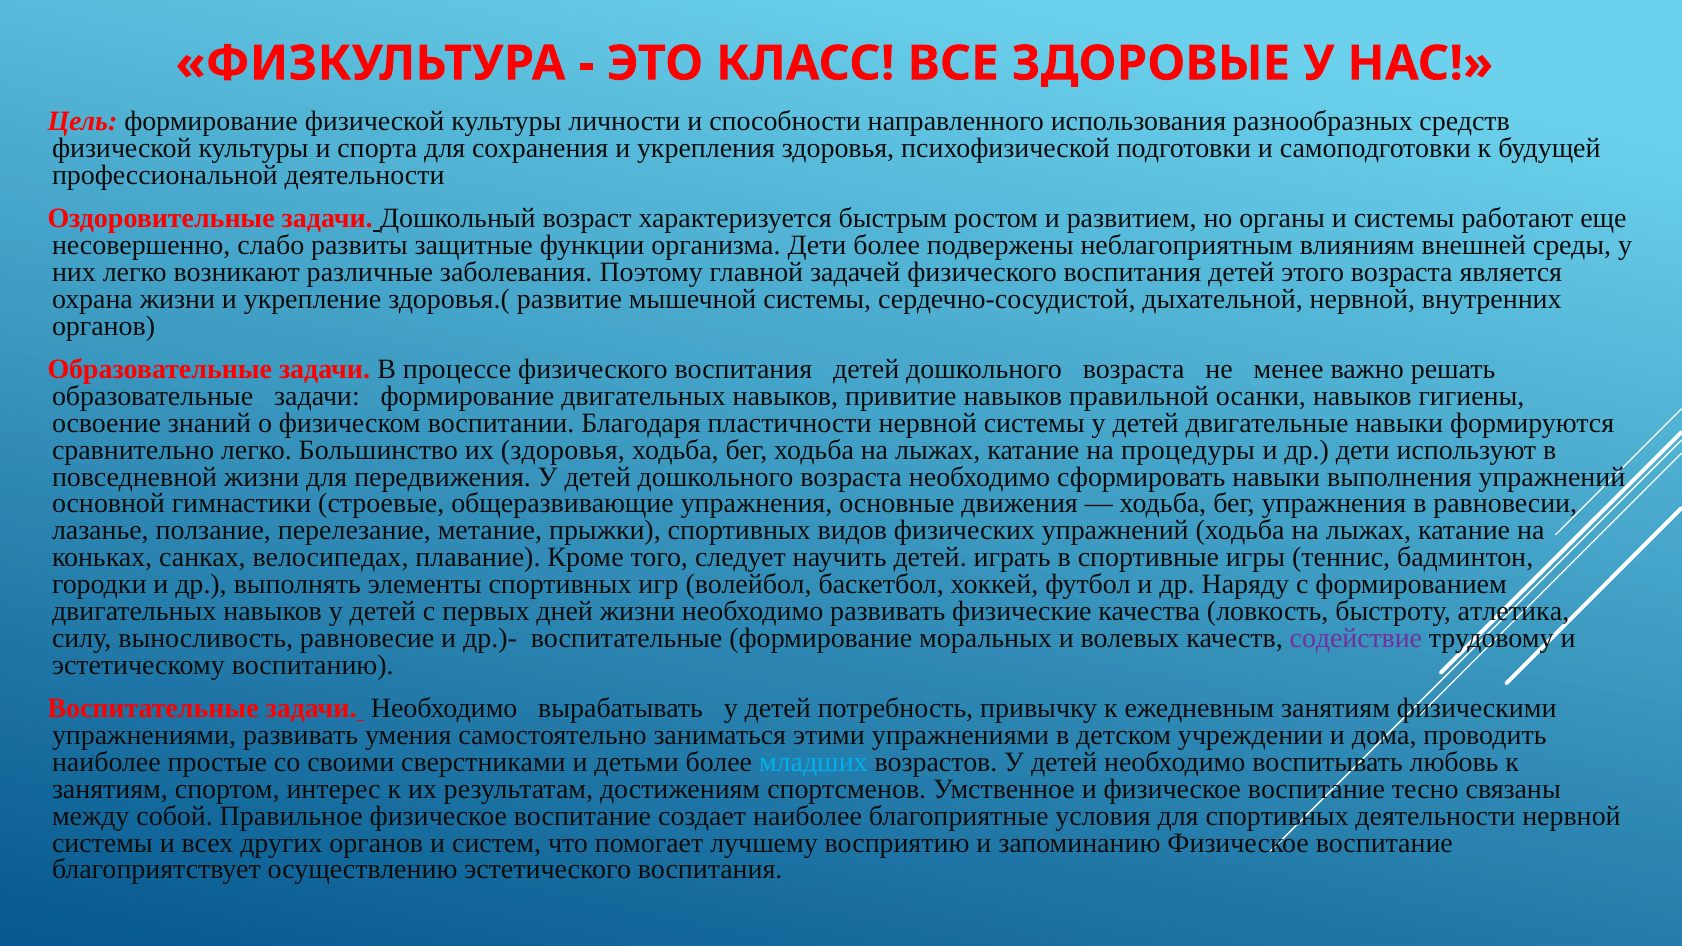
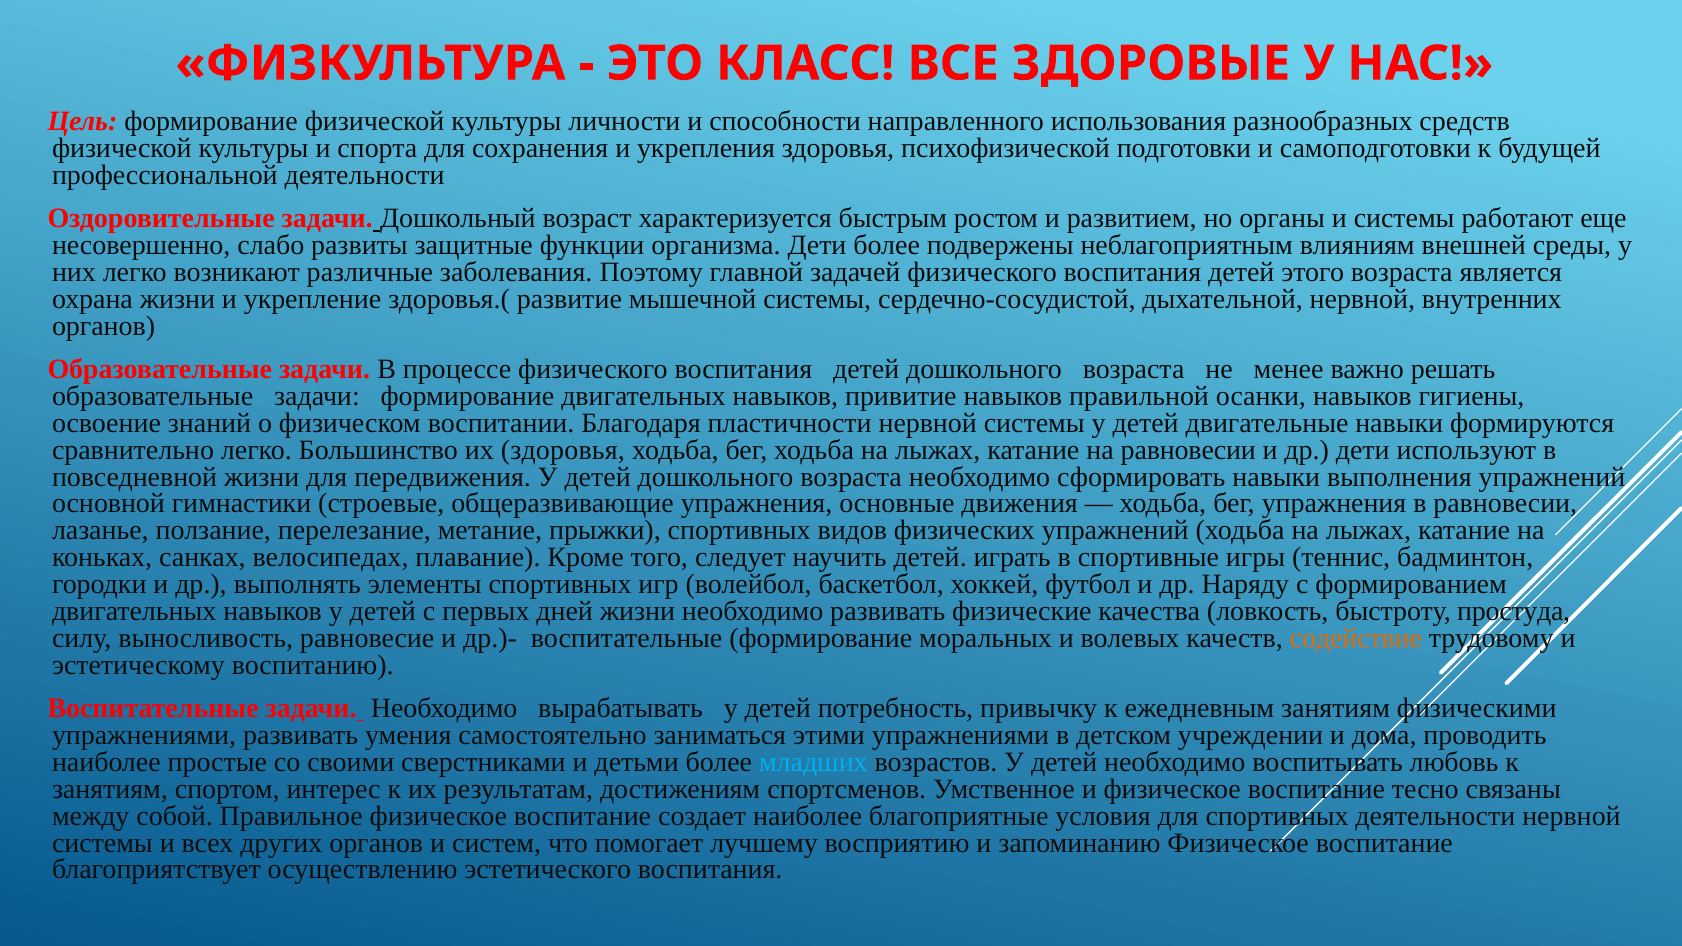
на процедуры: процедуры -> равновесии
атлетика: атлетика -> простуда
содействие colour: purple -> orange
